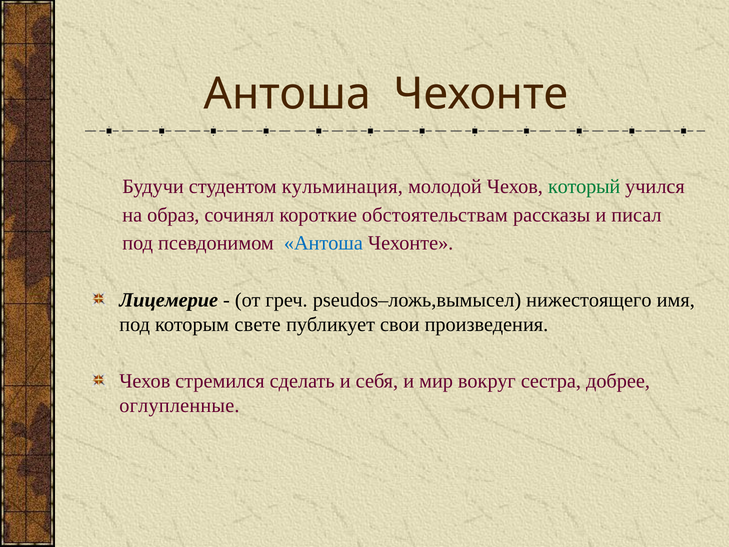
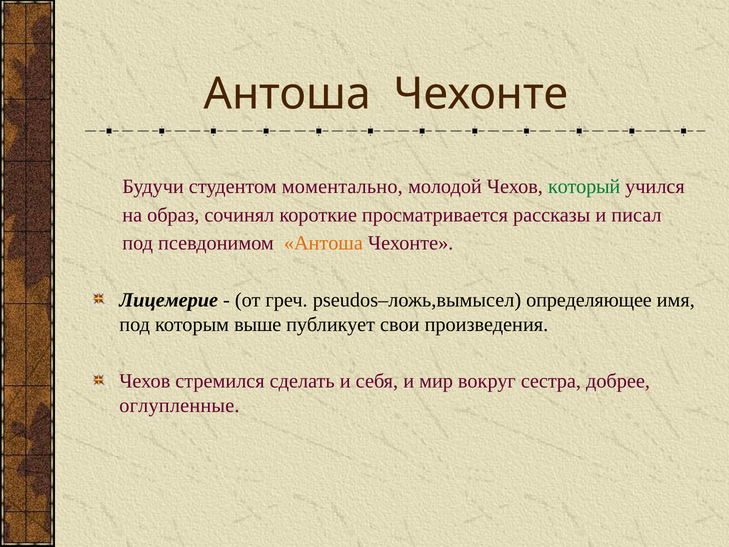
кульминация: кульминация -> моментально
обстоятельствам: обстоятельствам -> просматривается
Антоша at (323, 243) colour: blue -> orange
нижестоящего: нижестоящего -> определяющее
свете: свете -> выше
